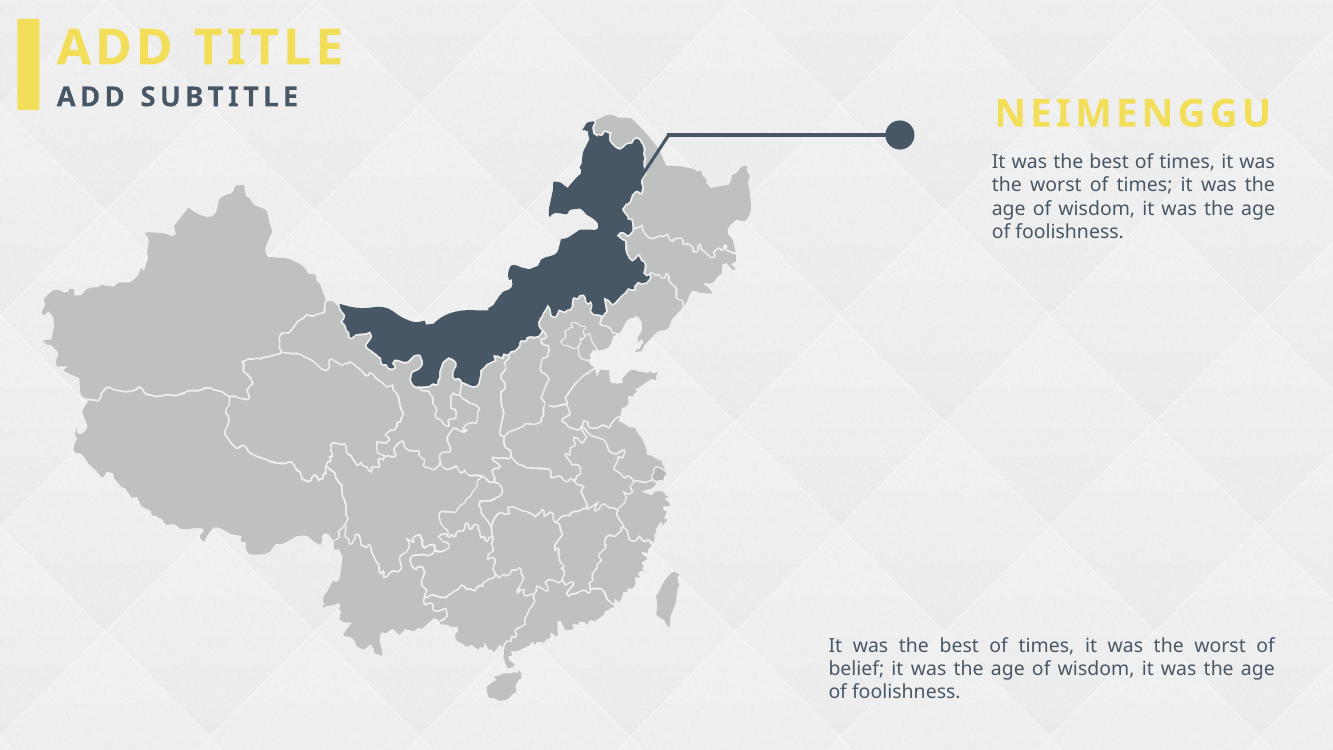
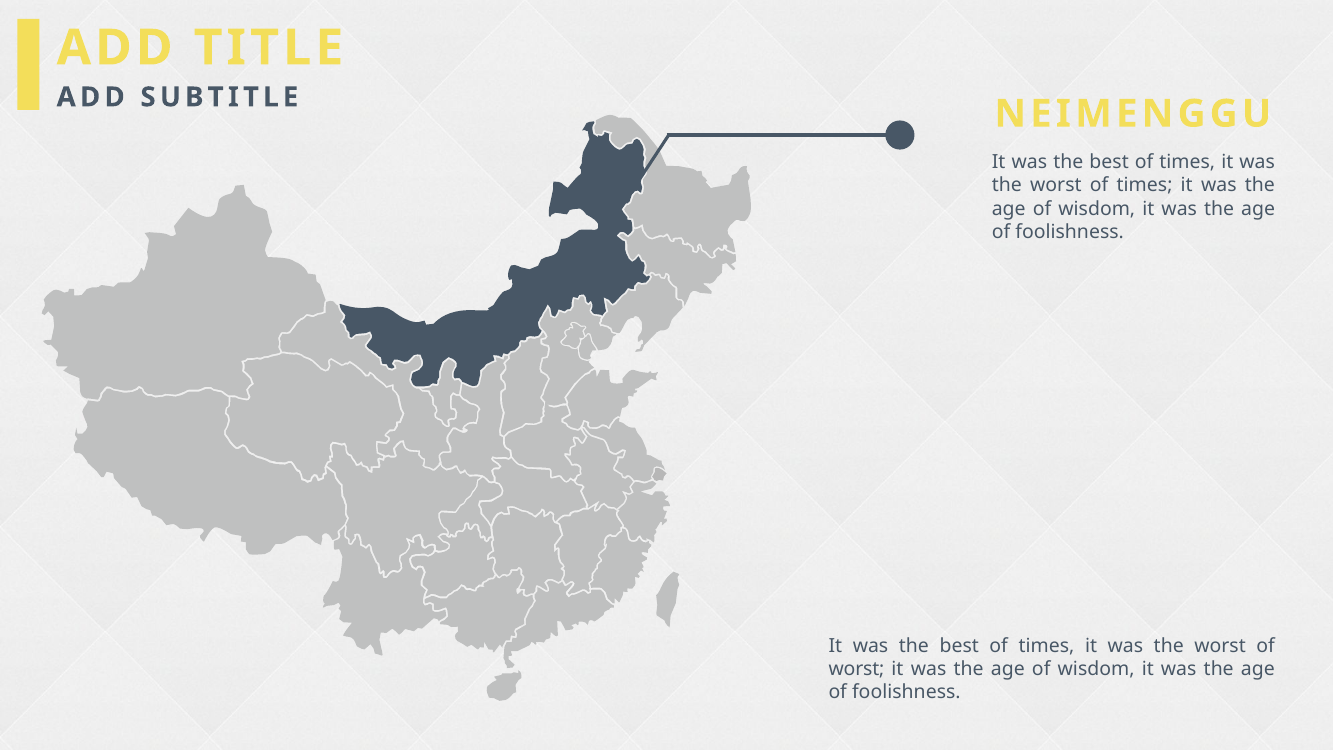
belief at (856, 669): belief -> worst
